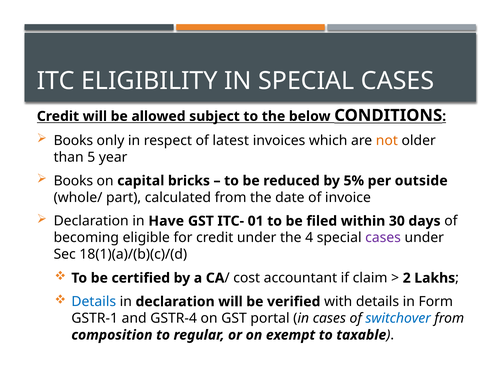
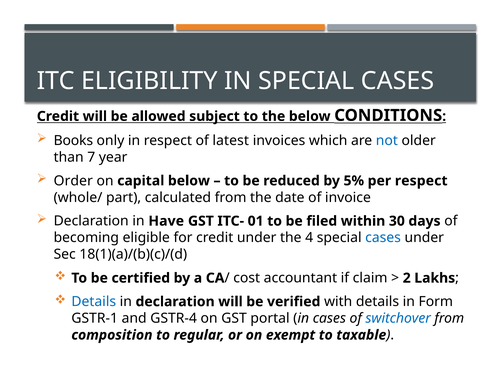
not colour: orange -> blue
5: 5 -> 7
Books at (73, 181): Books -> Order
capital bricks: bricks -> below
per outside: outside -> respect
cases at (383, 238) colour: purple -> blue
